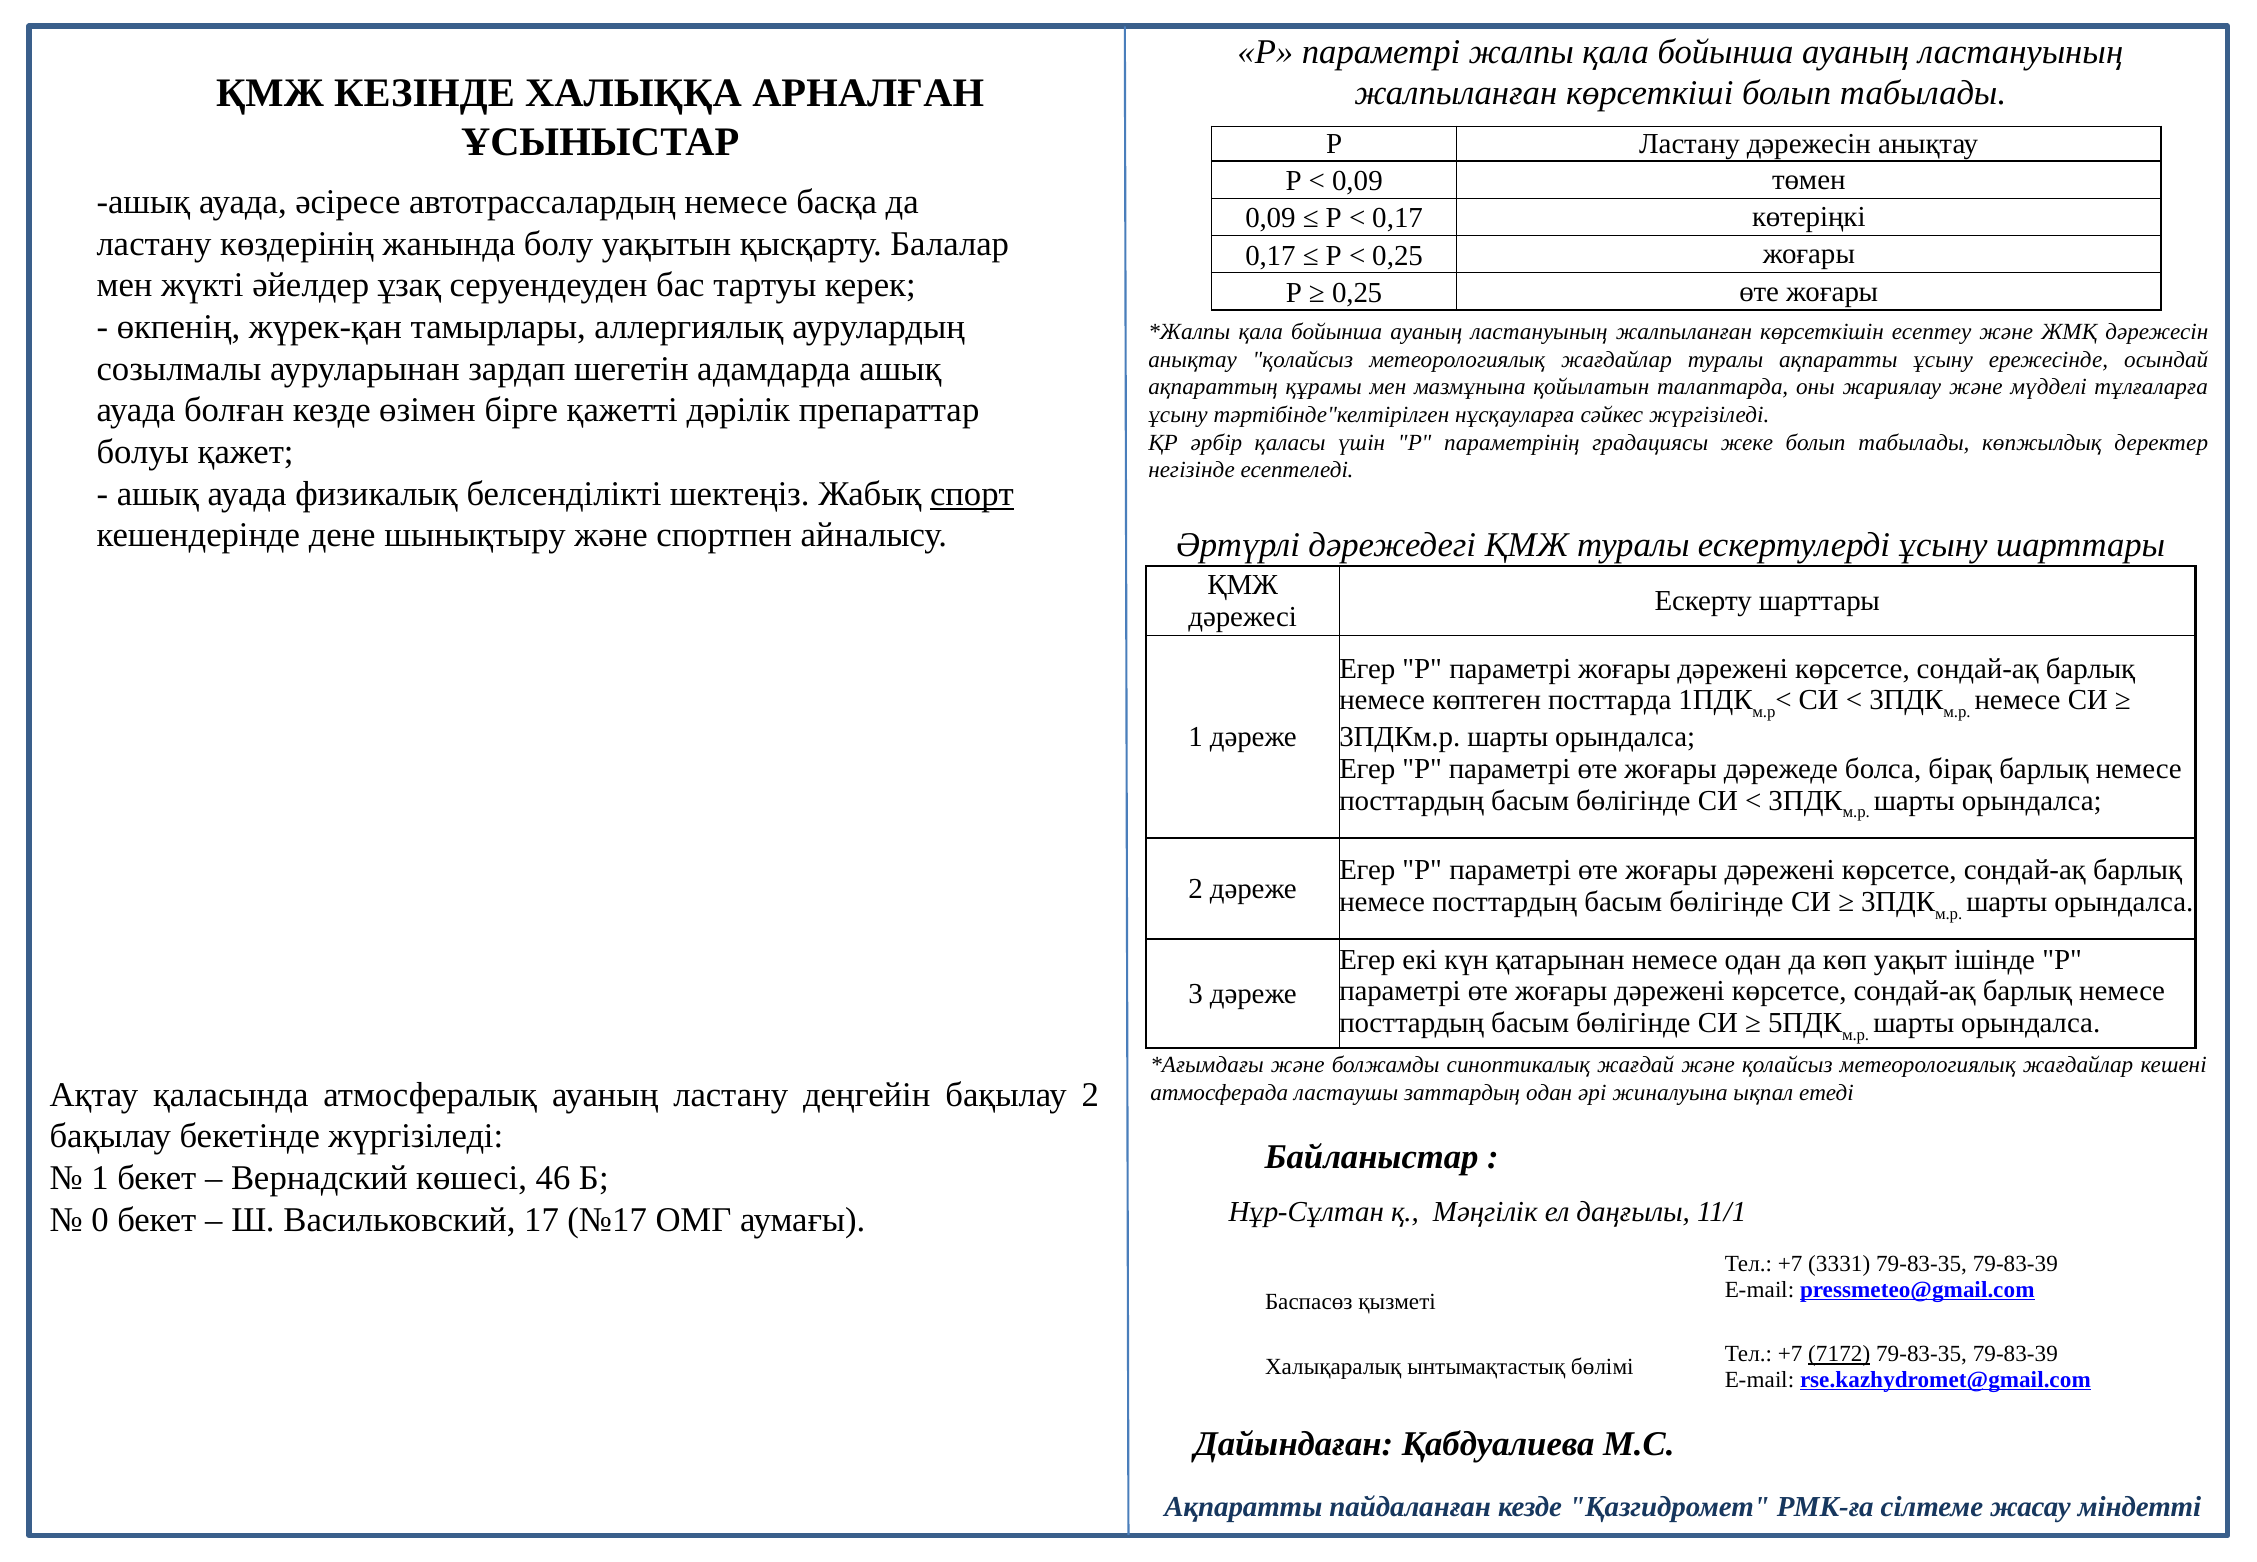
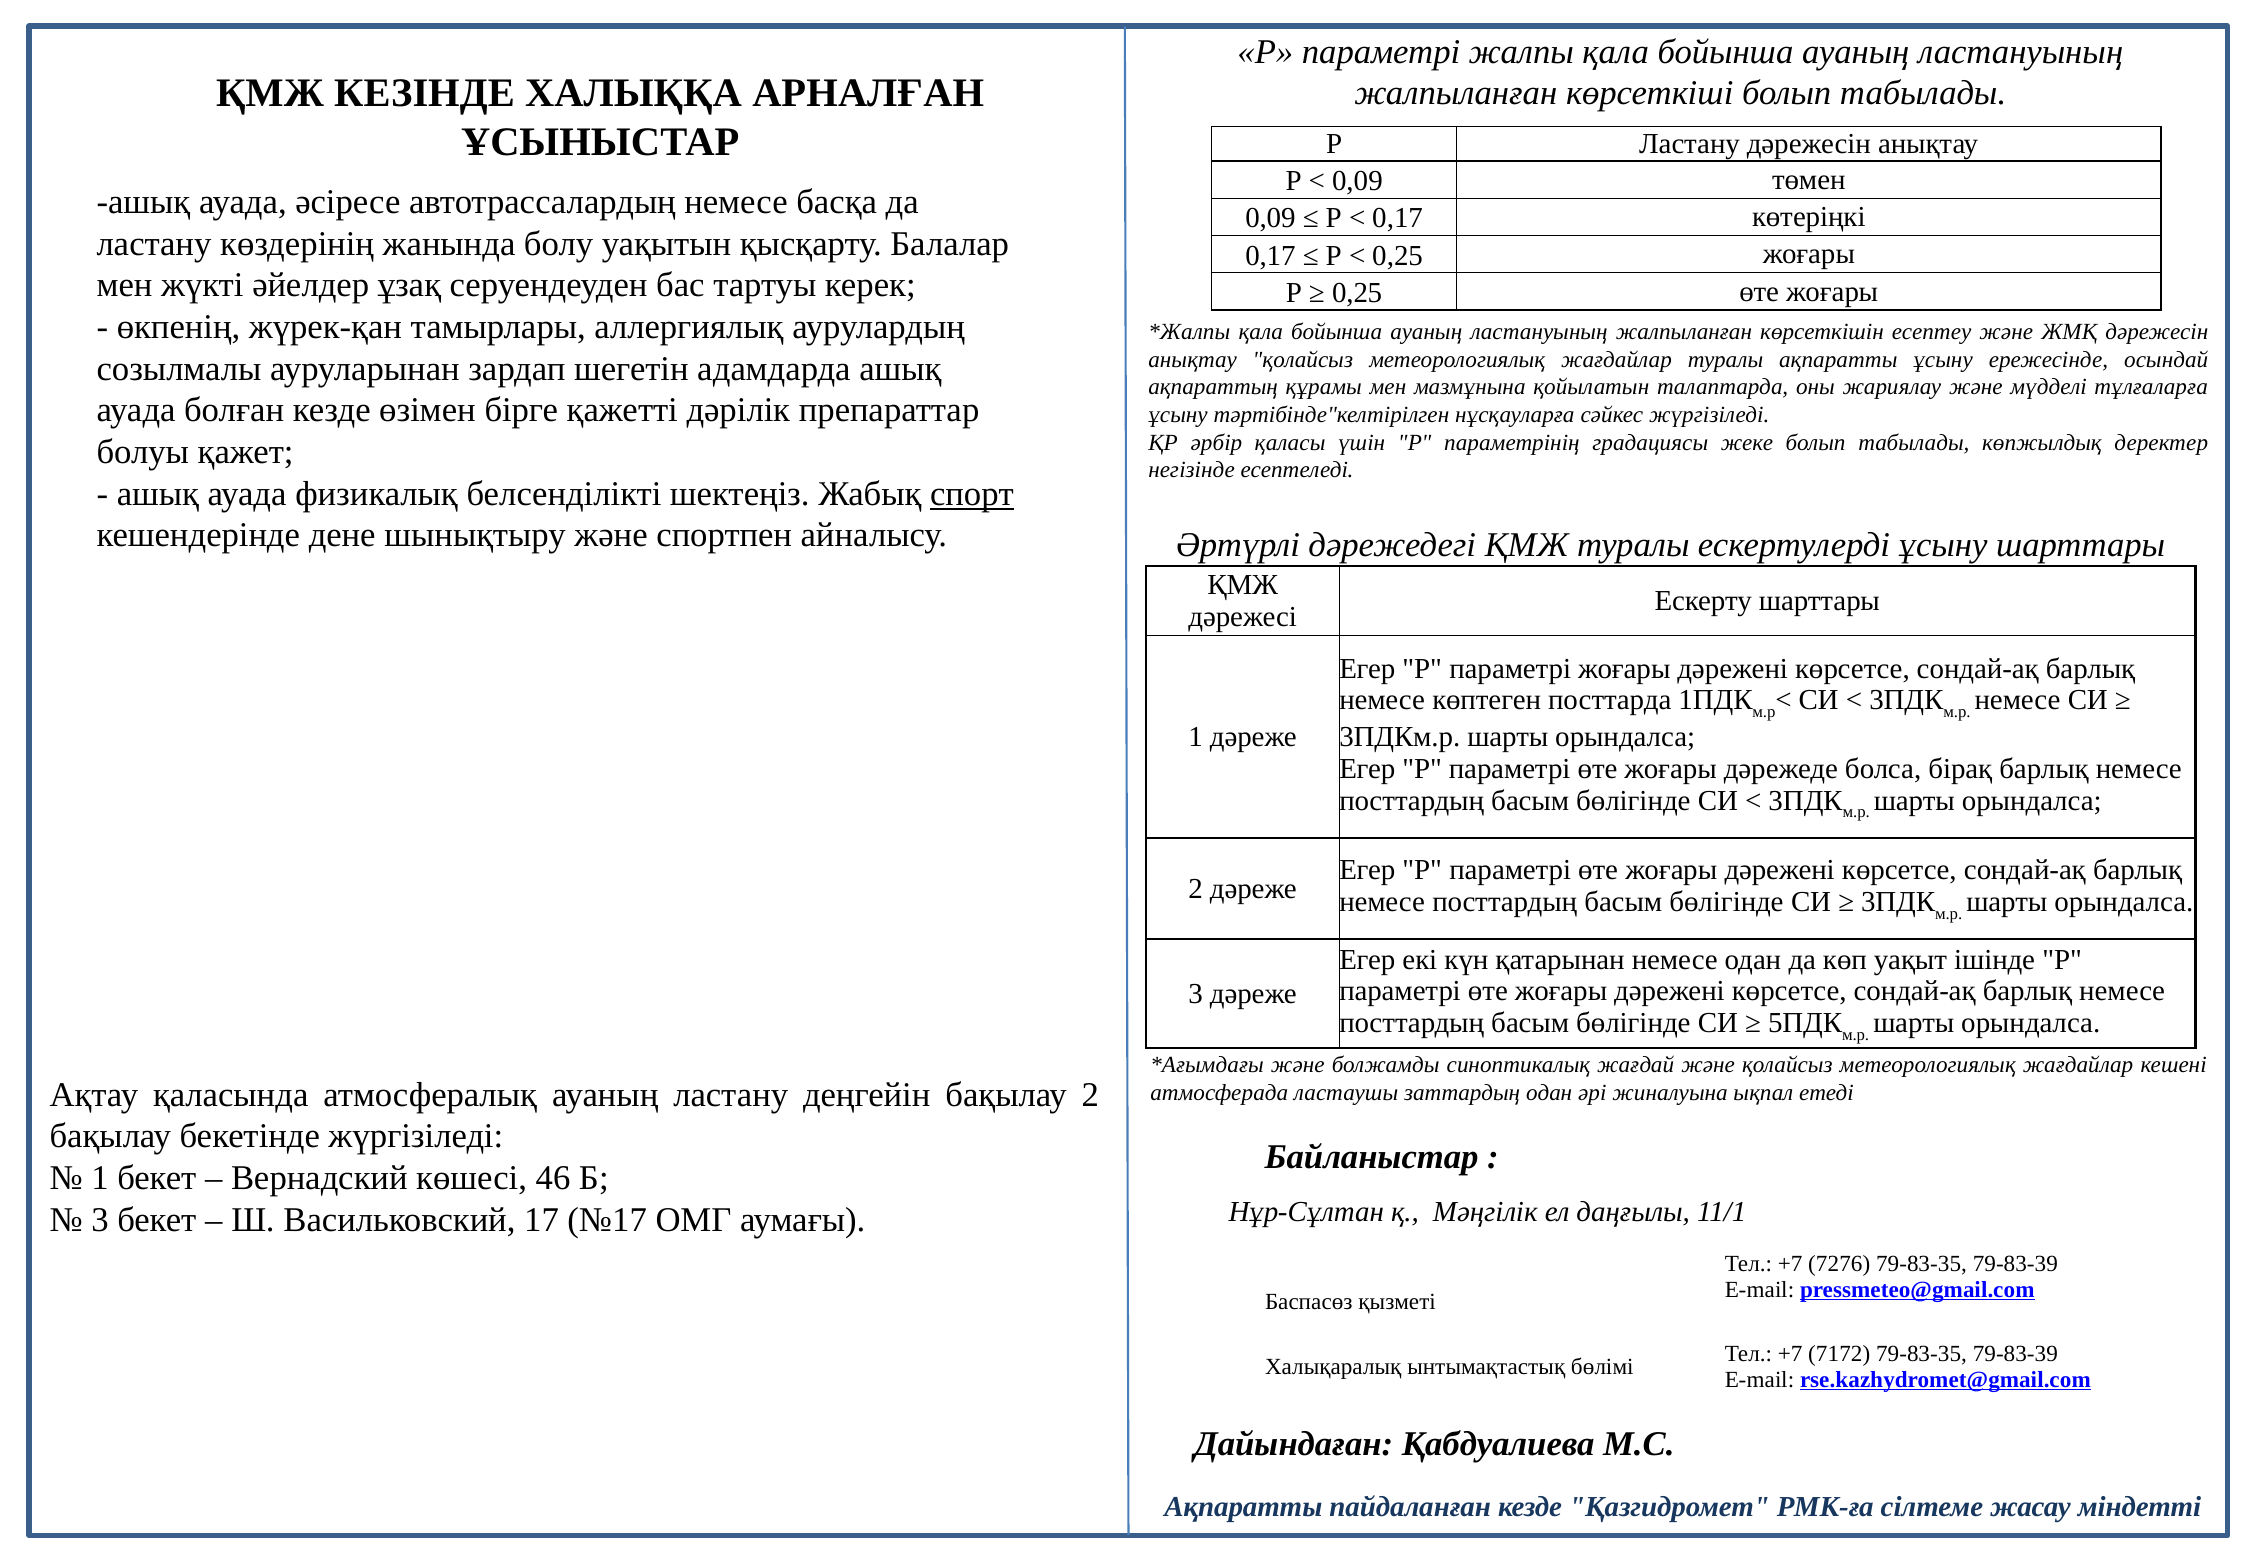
0 at (100, 1220): 0 -> 3
3331: 3331 -> 7276
7172 underline: present -> none
